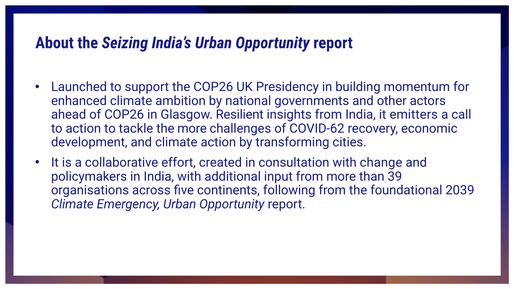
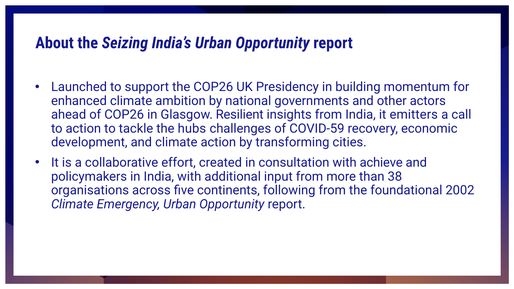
the more: more -> hubs
COVID-62: COVID-62 -> COVID-59
change: change -> achieve
39: 39 -> 38
2039: 2039 -> 2002
